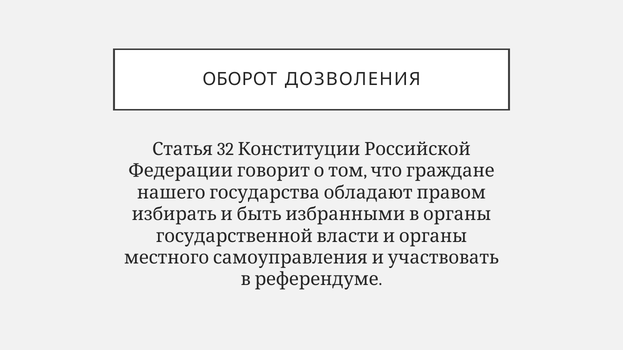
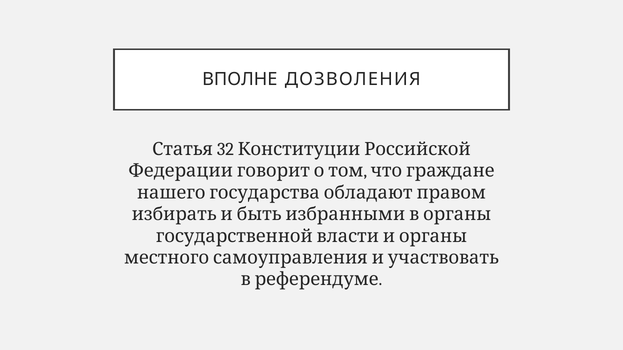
ОБОРОТ: ОБОРОТ -> ВПОЛНЕ
